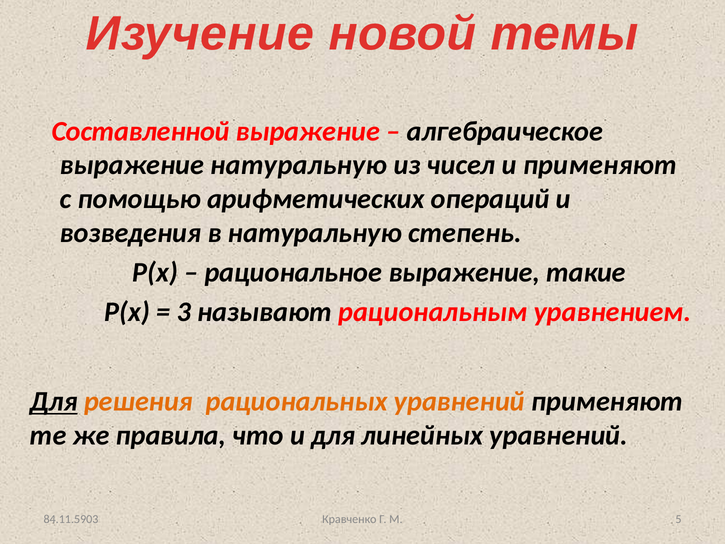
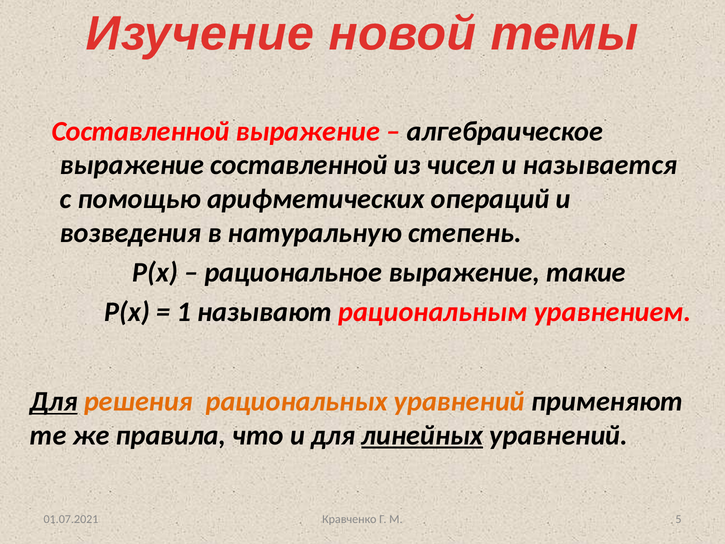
выражение натуральную: натуральную -> составленной
и применяют: применяют -> называется
3: 3 -> 1
линейных underline: none -> present
84.11.5903: 84.11.5903 -> 01.07.2021
